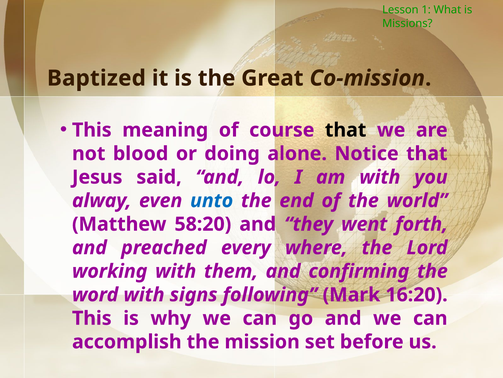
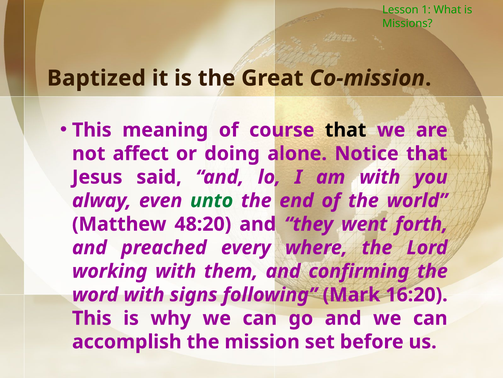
blood: blood -> affect
unto colour: blue -> green
58:20: 58:20 -> 48:20
